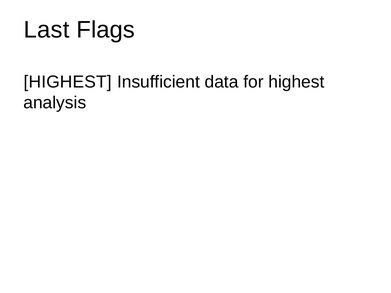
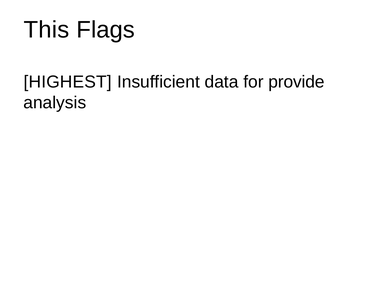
Last: Last -> This
for highest: highest -> provide
